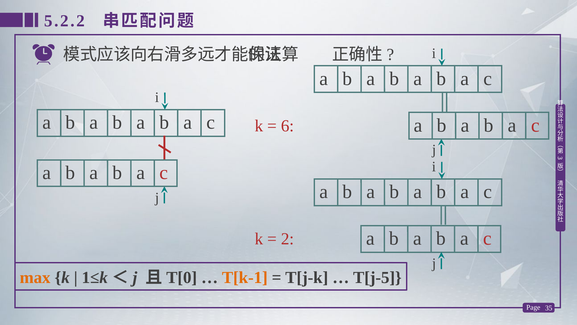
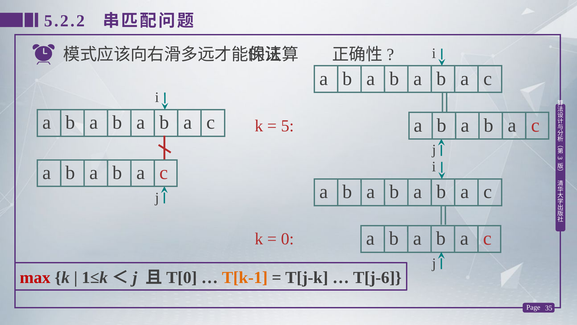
6: 6 -> 5
2: 2 -> 0
max colour: orange -> red
T[j-5: T[j-5 -> T[j-6
